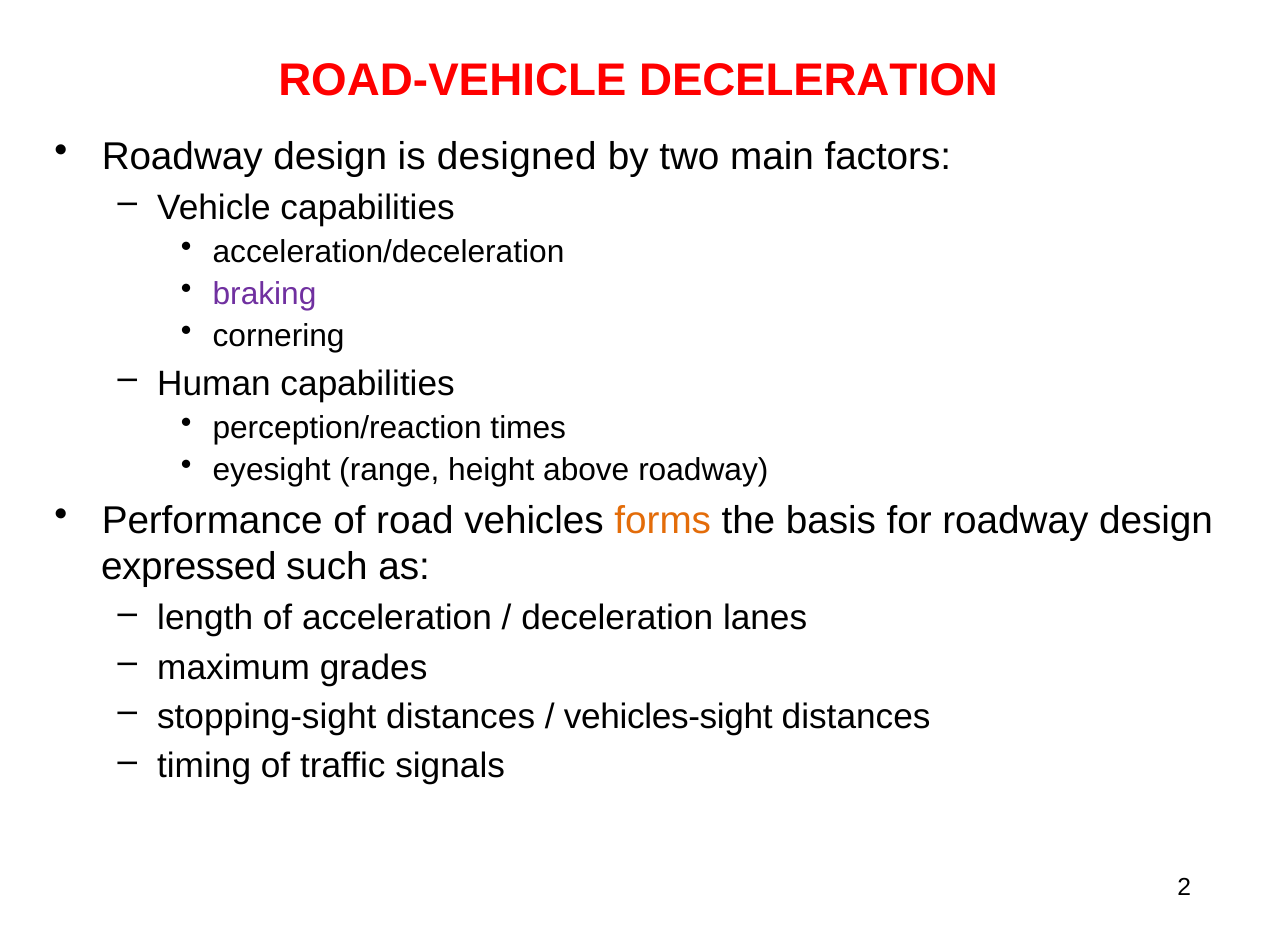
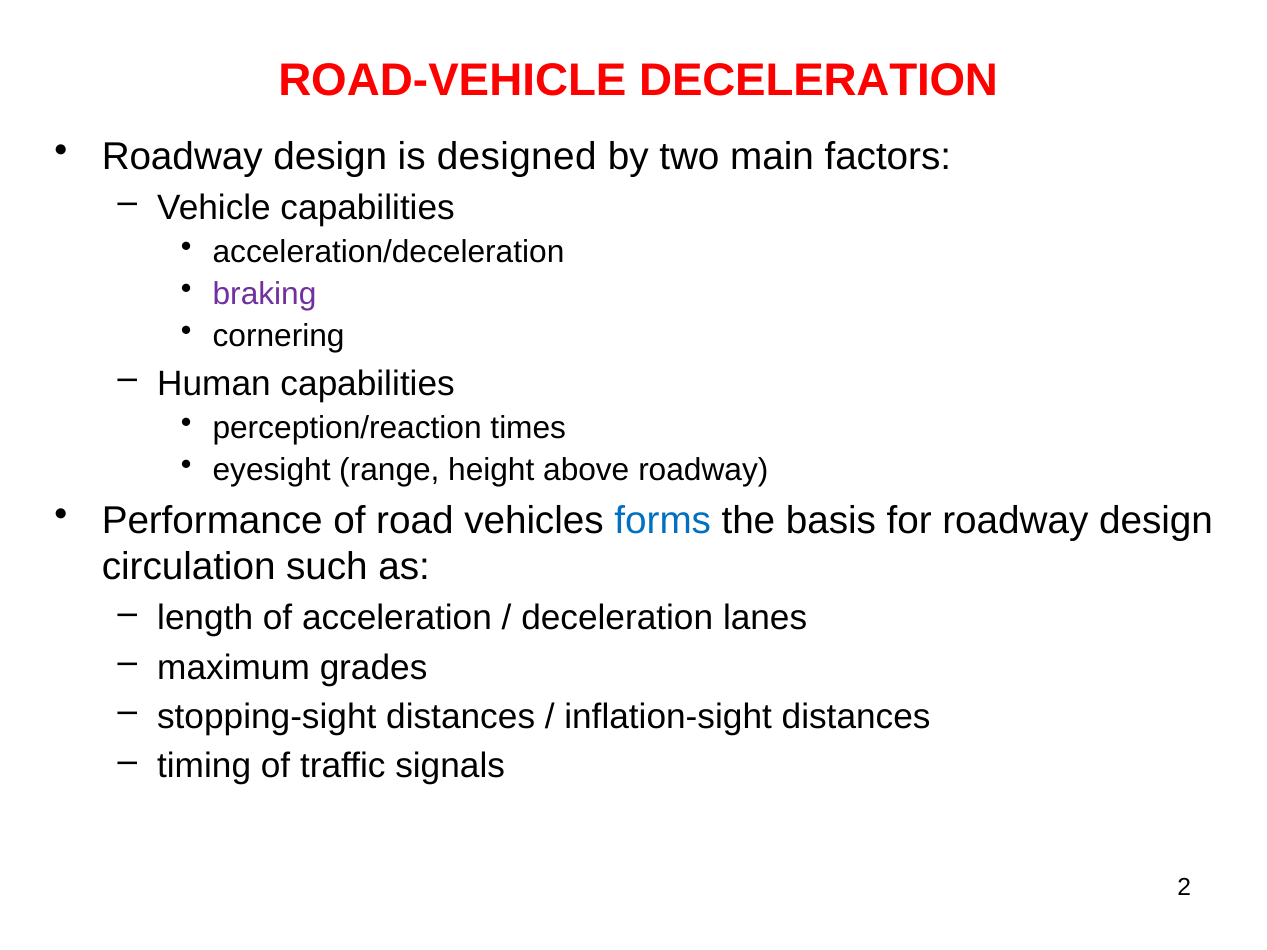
forms colour: orange -> blue
expressed: expressed -> circulation
vehicles-sight: vehicles-sight -> inflation-sight
